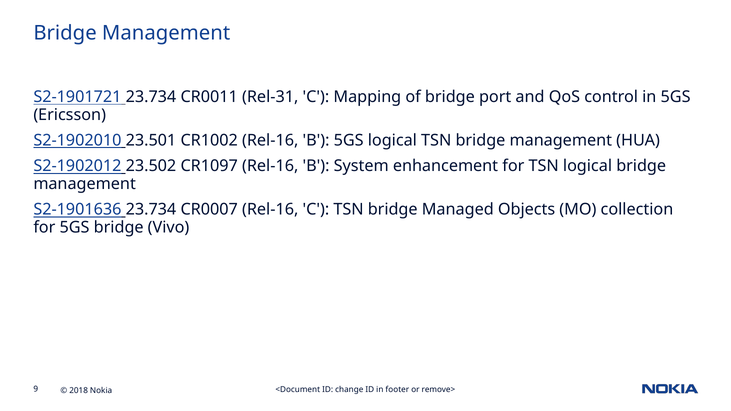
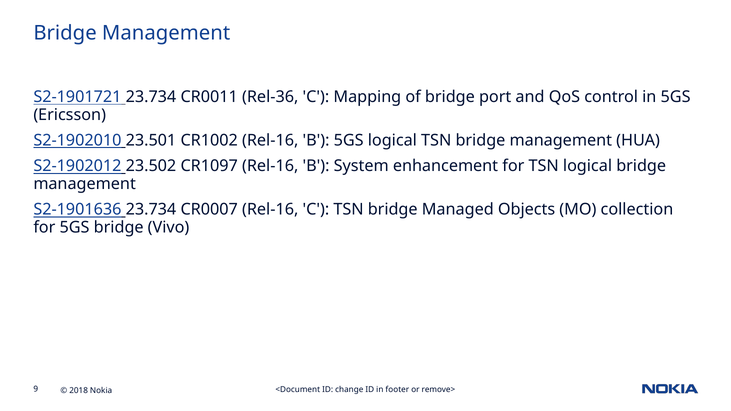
Rel-31: Rel-31 -> Rel-36
